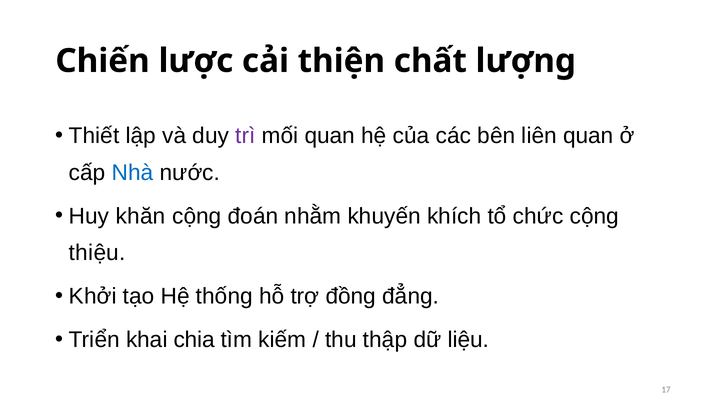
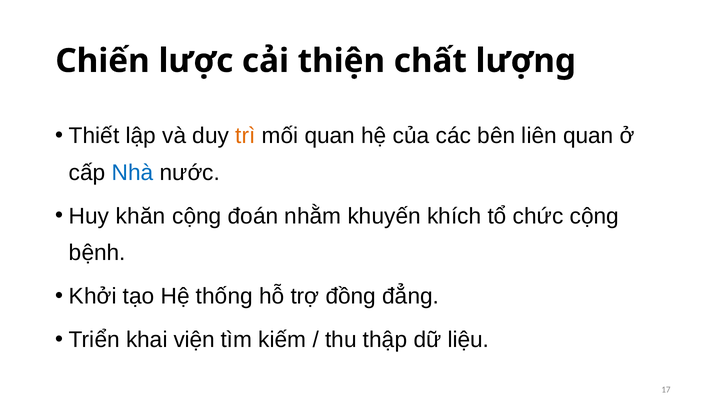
trì colour: purple -> orange
thiệu: thiệu -> bệnh
chia: chia -> viện
